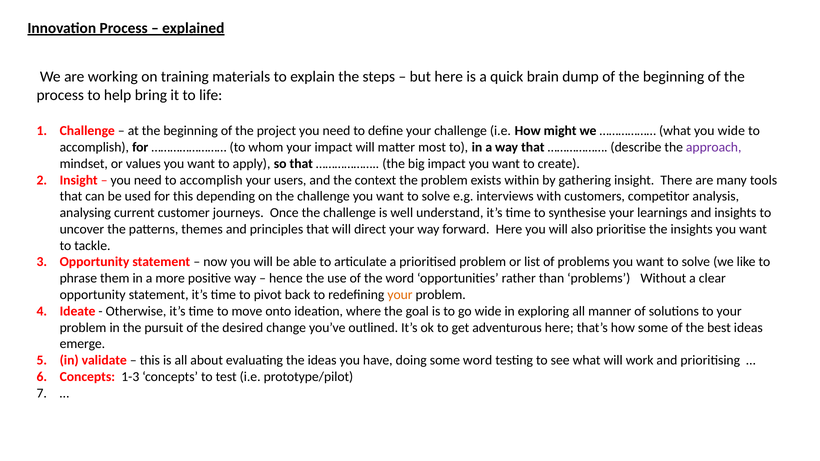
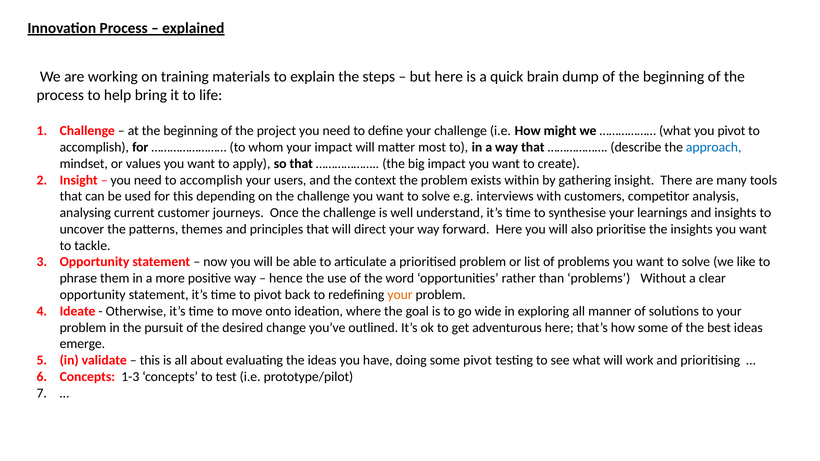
you wide: wide -> pivot
approach colour: purple -> blue
some word: word -> pivot
